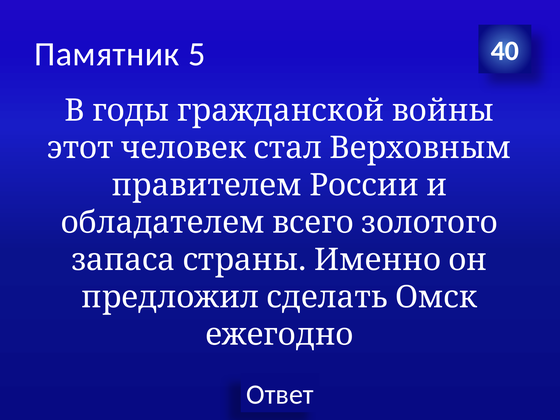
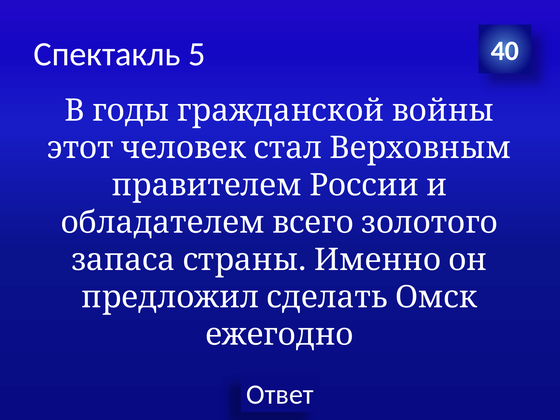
Памятник: Памятник -> Спектакль
